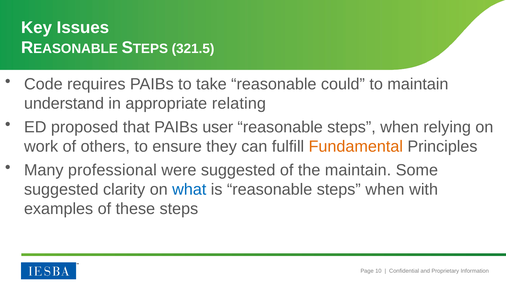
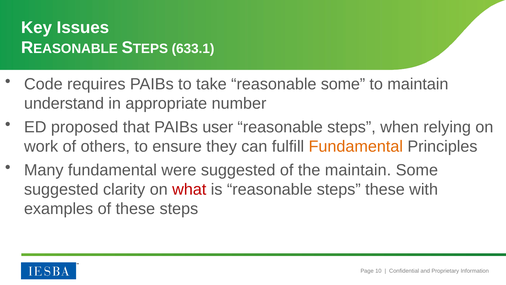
321.5: 321.5 -> 633.1
reasonable could: could -> some
relating: relating -> number
Many professional: professional -> fundamental
what colour: blue -> red
is reasonable steps when: when -> these
